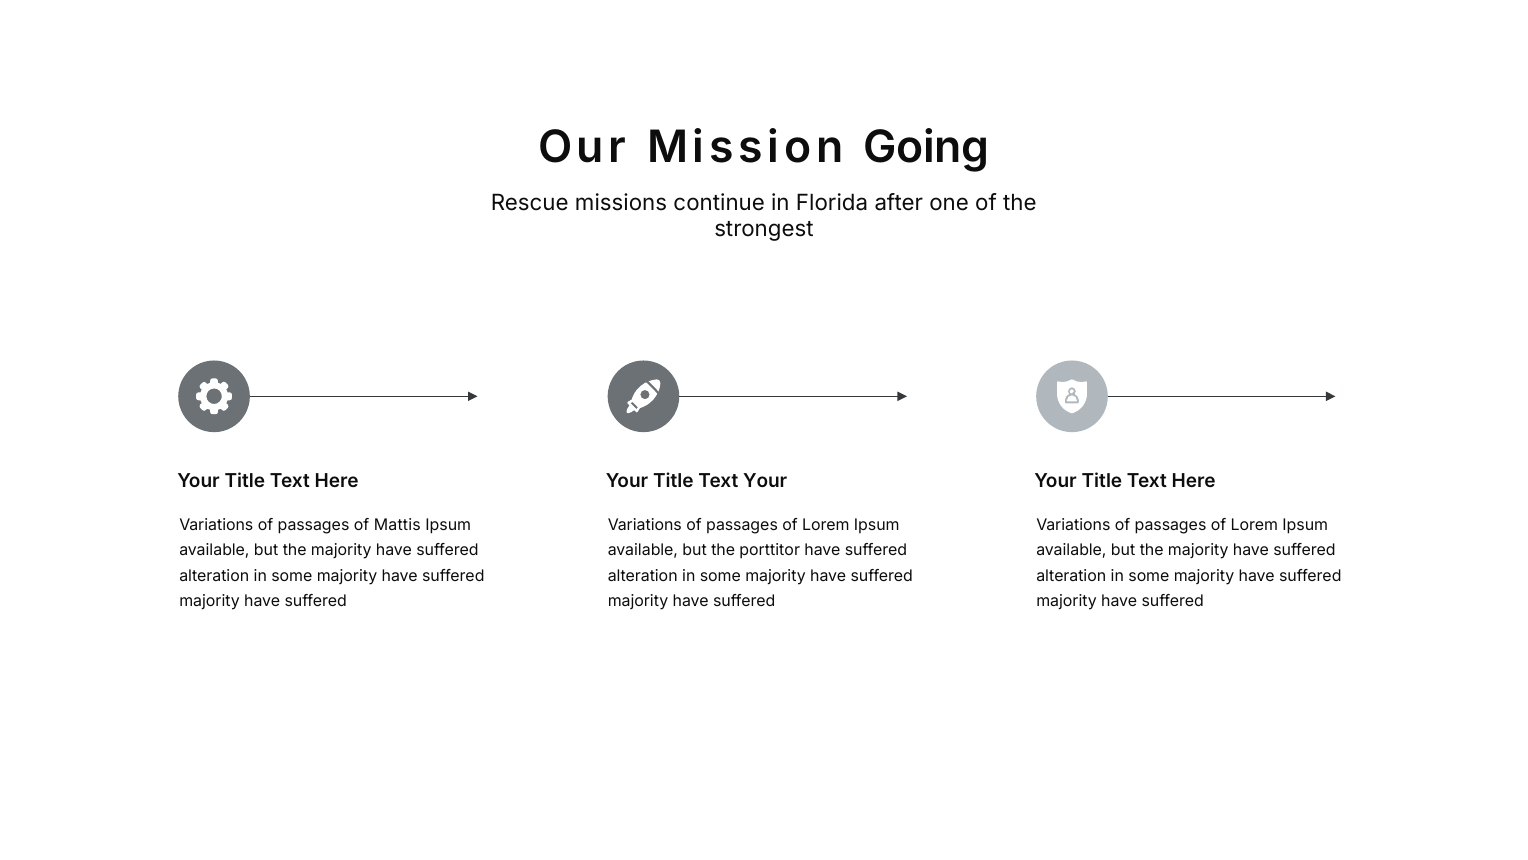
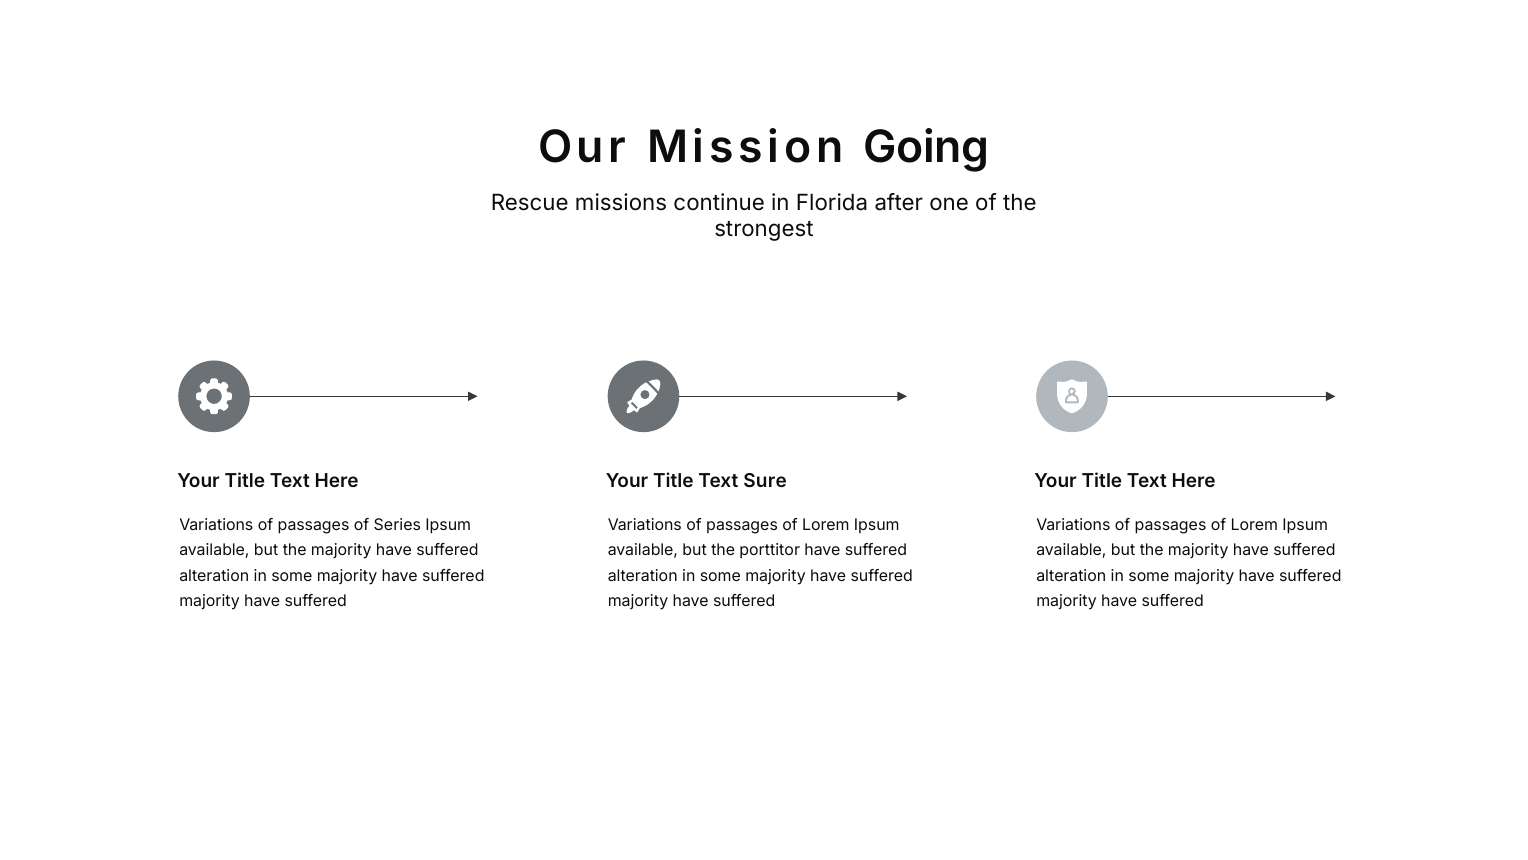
Text Your: Your -> Sure
Mattis: Mattis -> Series
